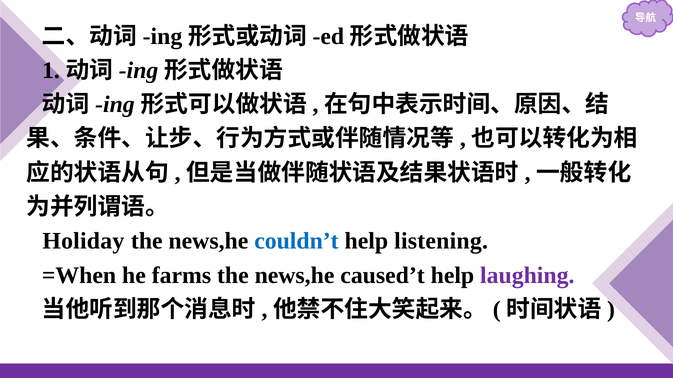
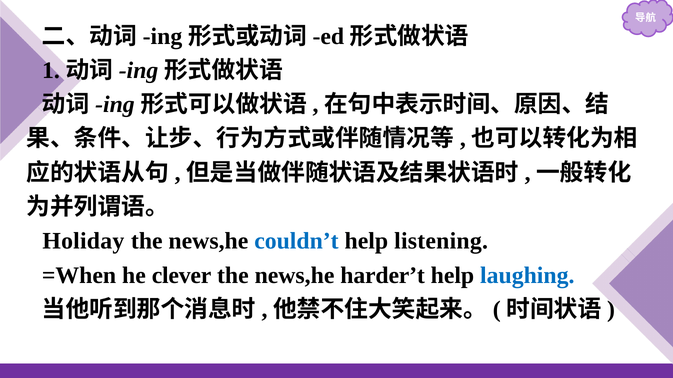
farms: farms -> clever
caused’t: caused’t -> harder’t
laughing colour: purple -> blue
